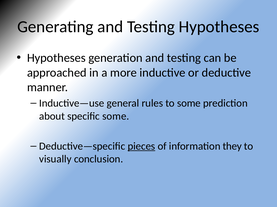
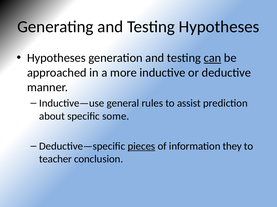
can underline: none -> present
to some: some -> assist
visually: visually -> teacher
